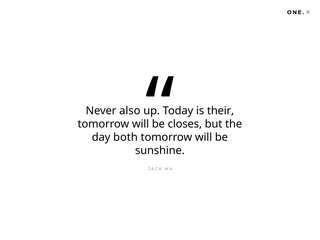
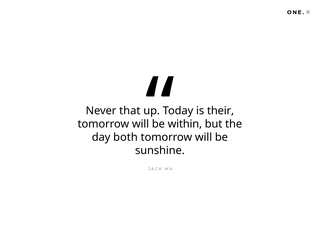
also: also -> that
closes: closes -> within
